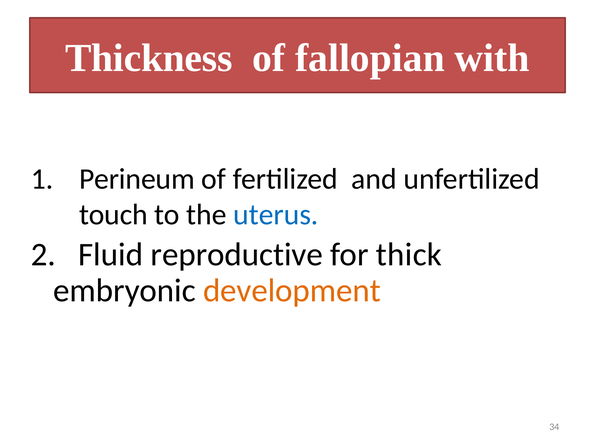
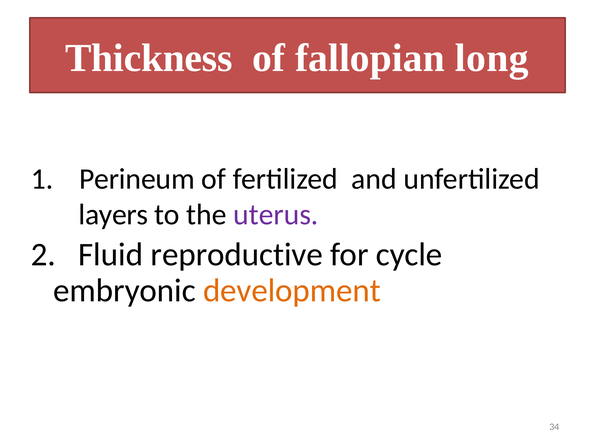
with: with -> long
touch: touch -> layers
uterus colour: blue -> purple
thick: thick -> cycle
